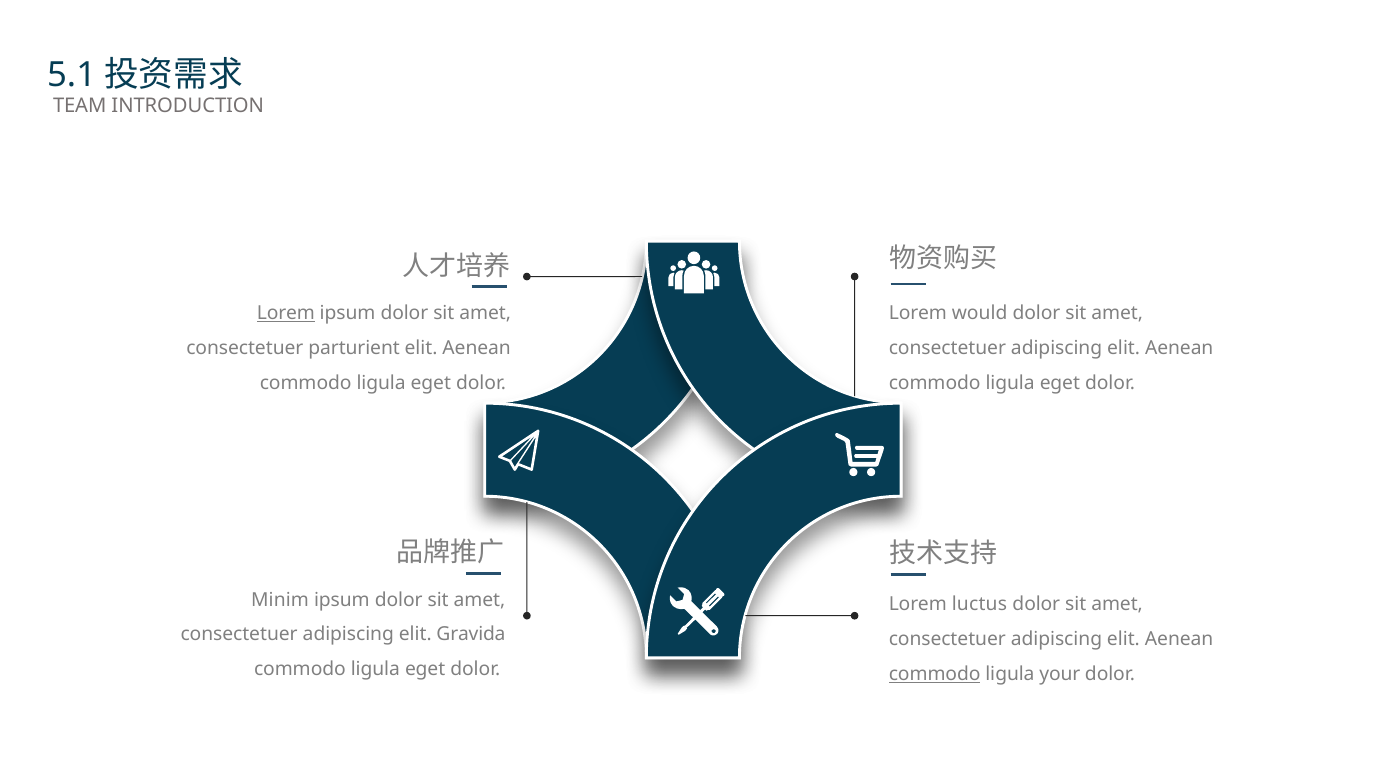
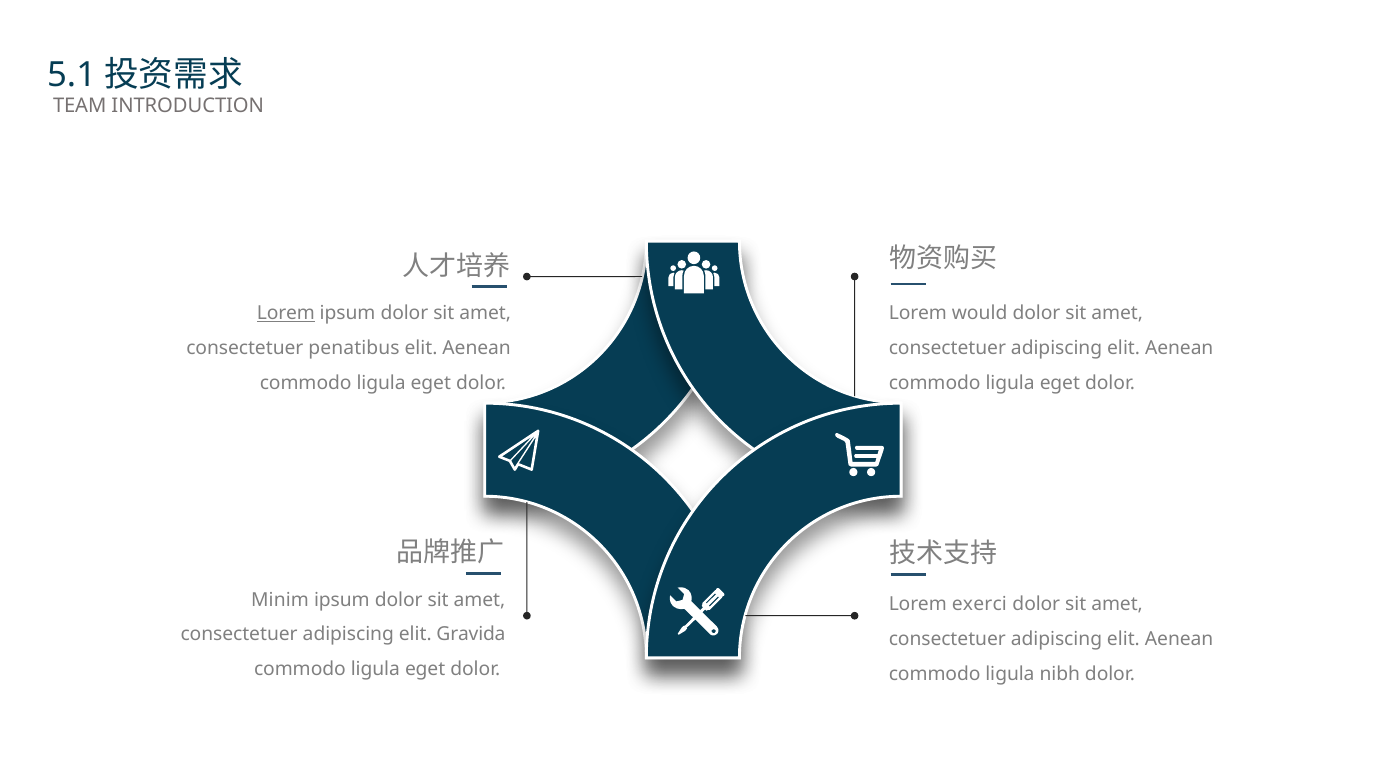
parturient: parturient -> penatibus
luctus: luctus -> exerci
commodo at (935, 674) underline: present -> none
your: your -> nibh
